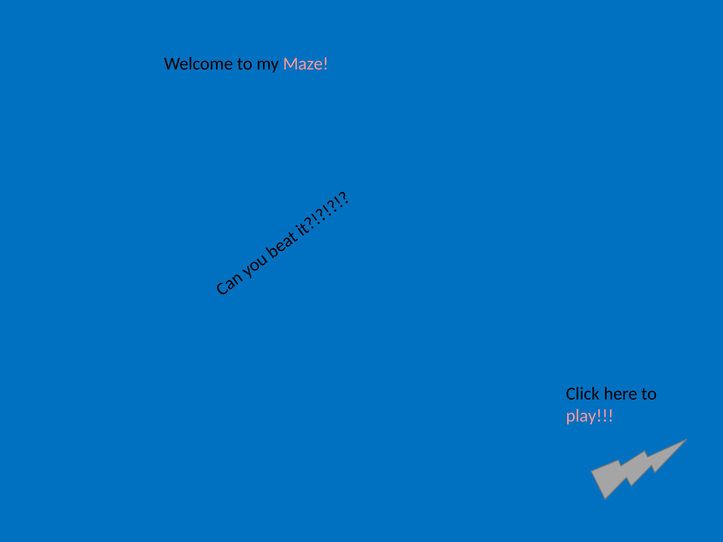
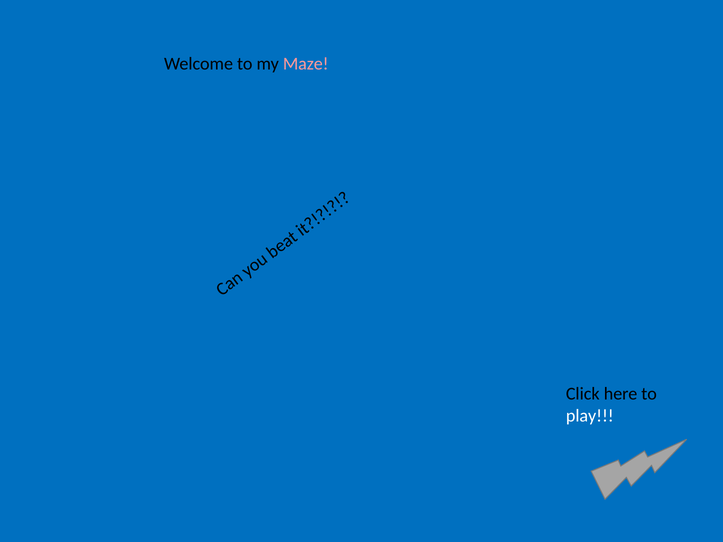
play colour: pink -> white
